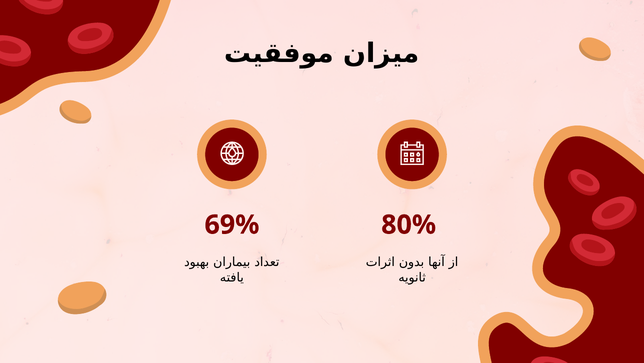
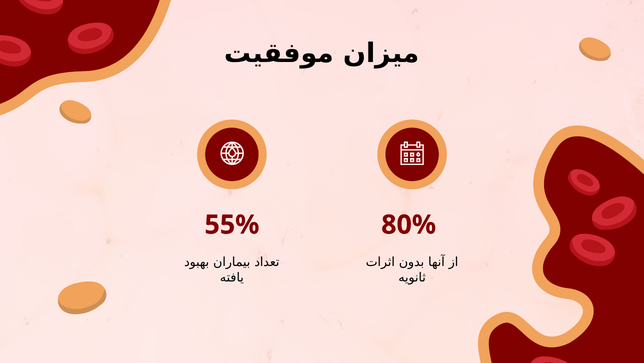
69%: 69% -> 55%
